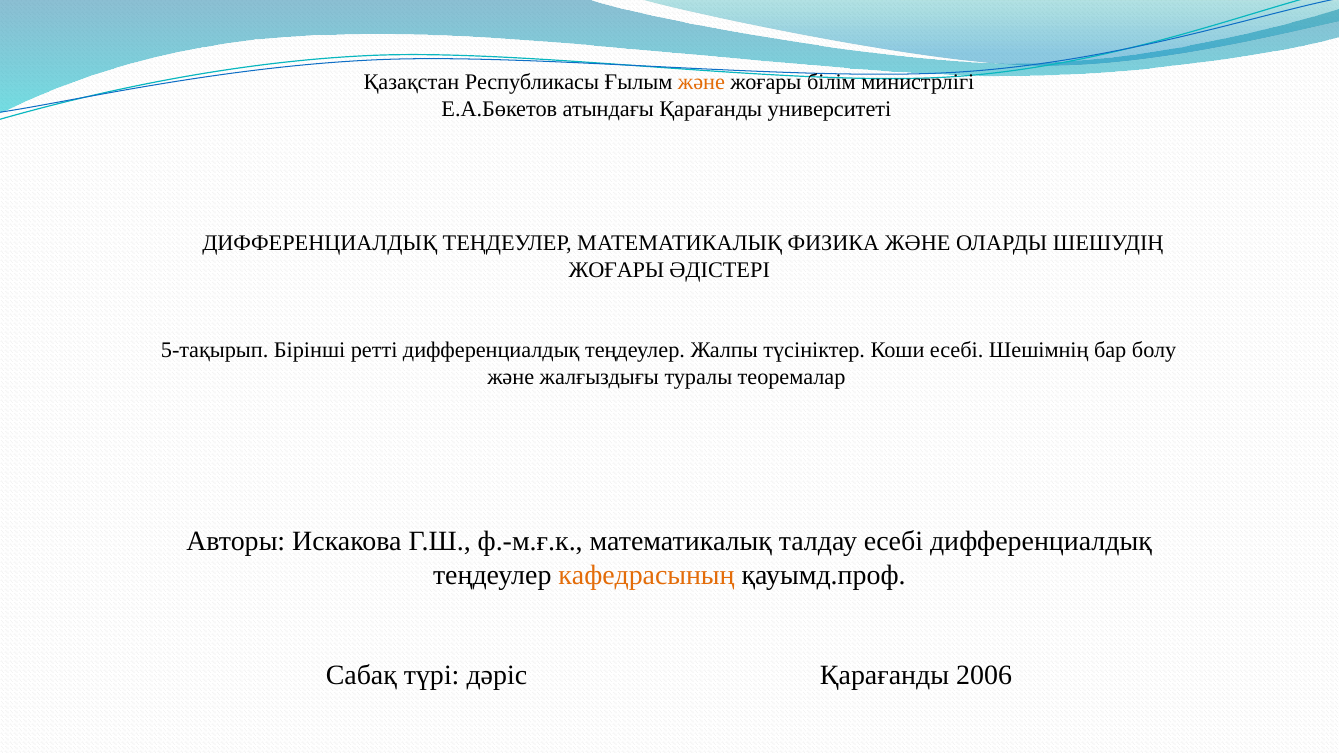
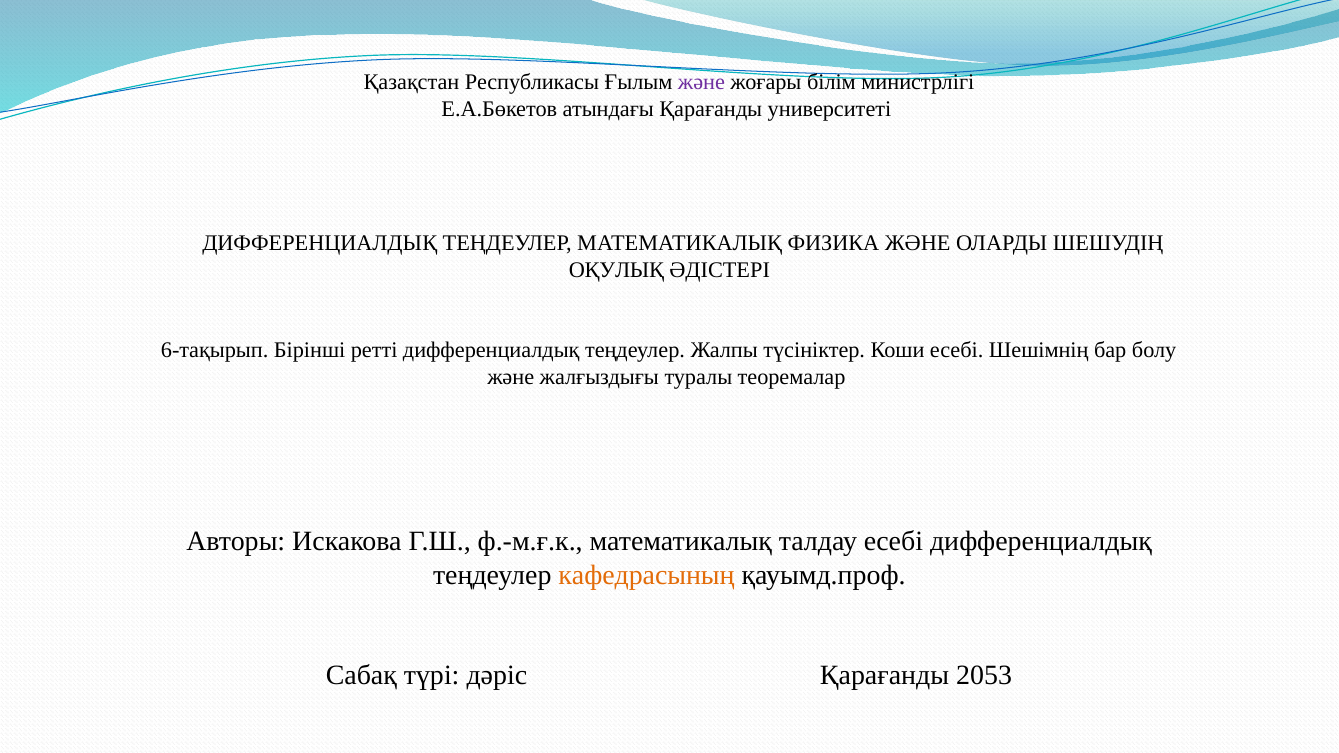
және at (701, 83) colour: orange -> purple
ЖОҒАРЫ at (616, 270): ЖОҒАРЫ -> ОҚУЛЫҚ
5-тақырып: 5-тақырып -> 6-тақырып
2006: 2006 -> 2053
